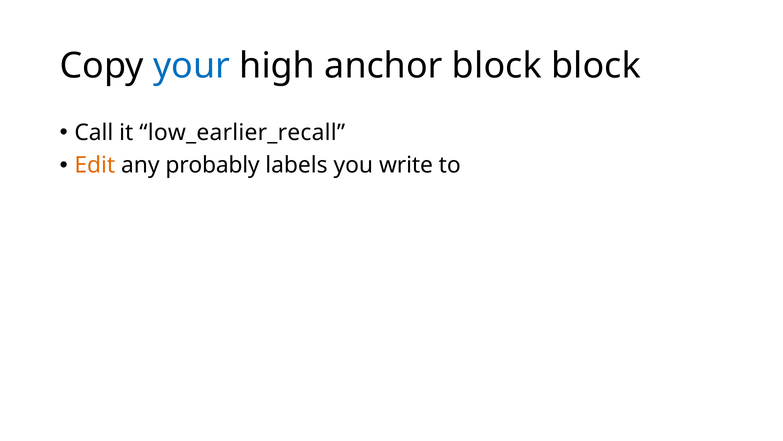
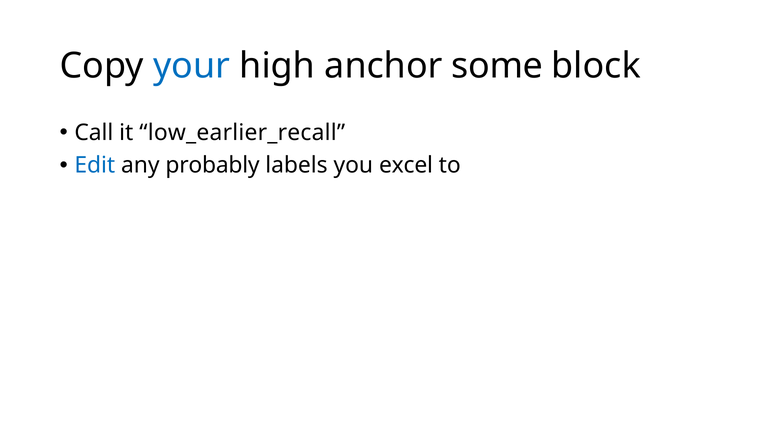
anchor block: block -> some
Edit colour: orange -> blue
write: write -> excel
